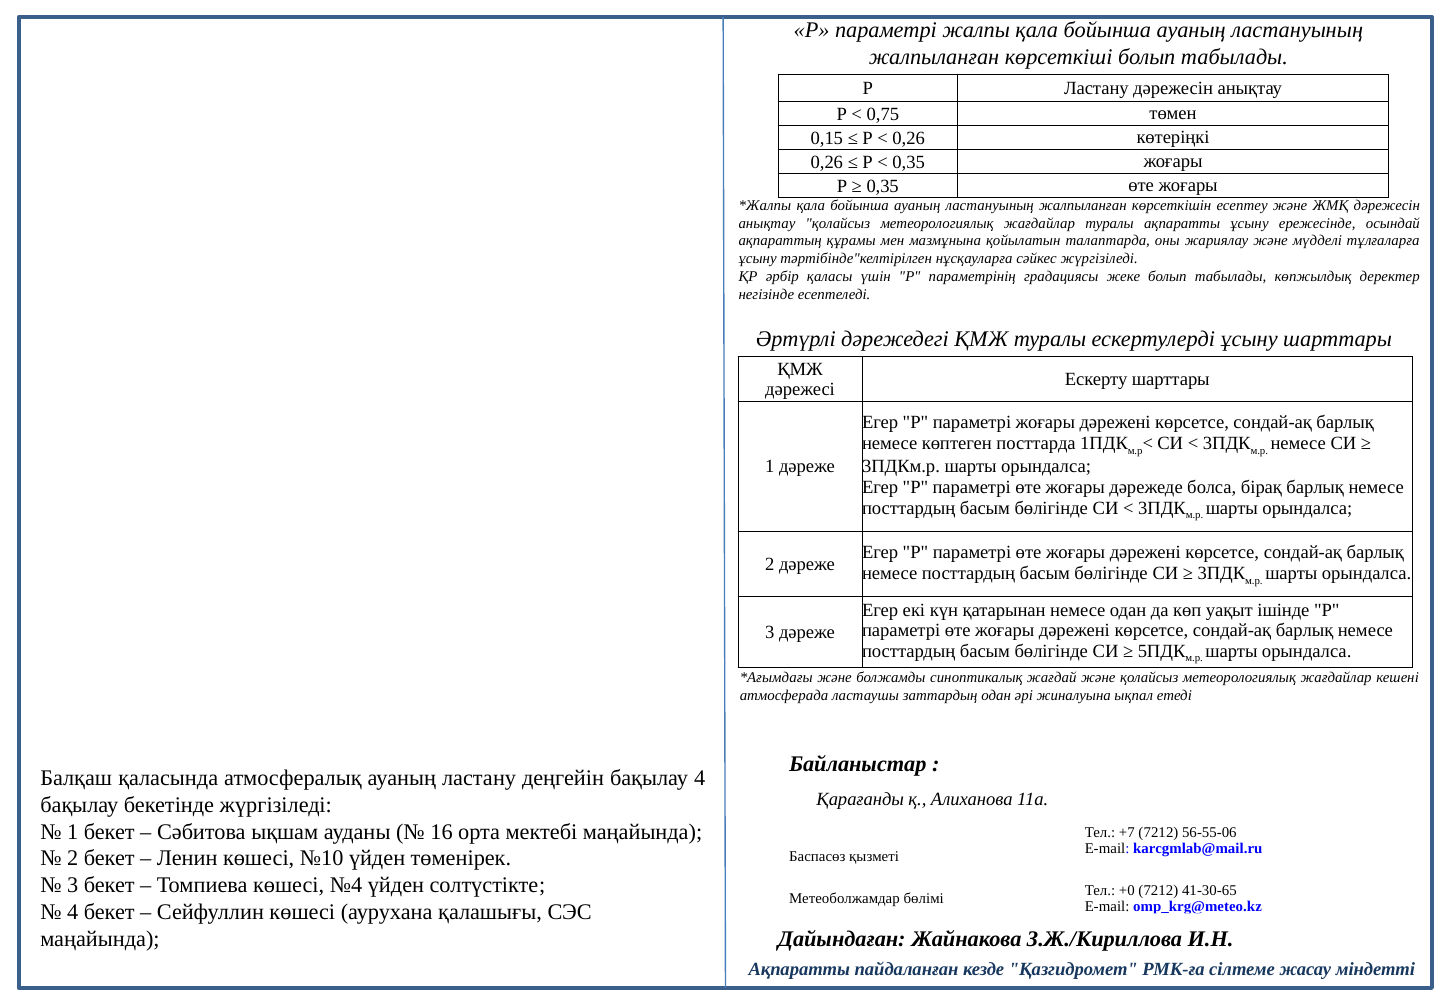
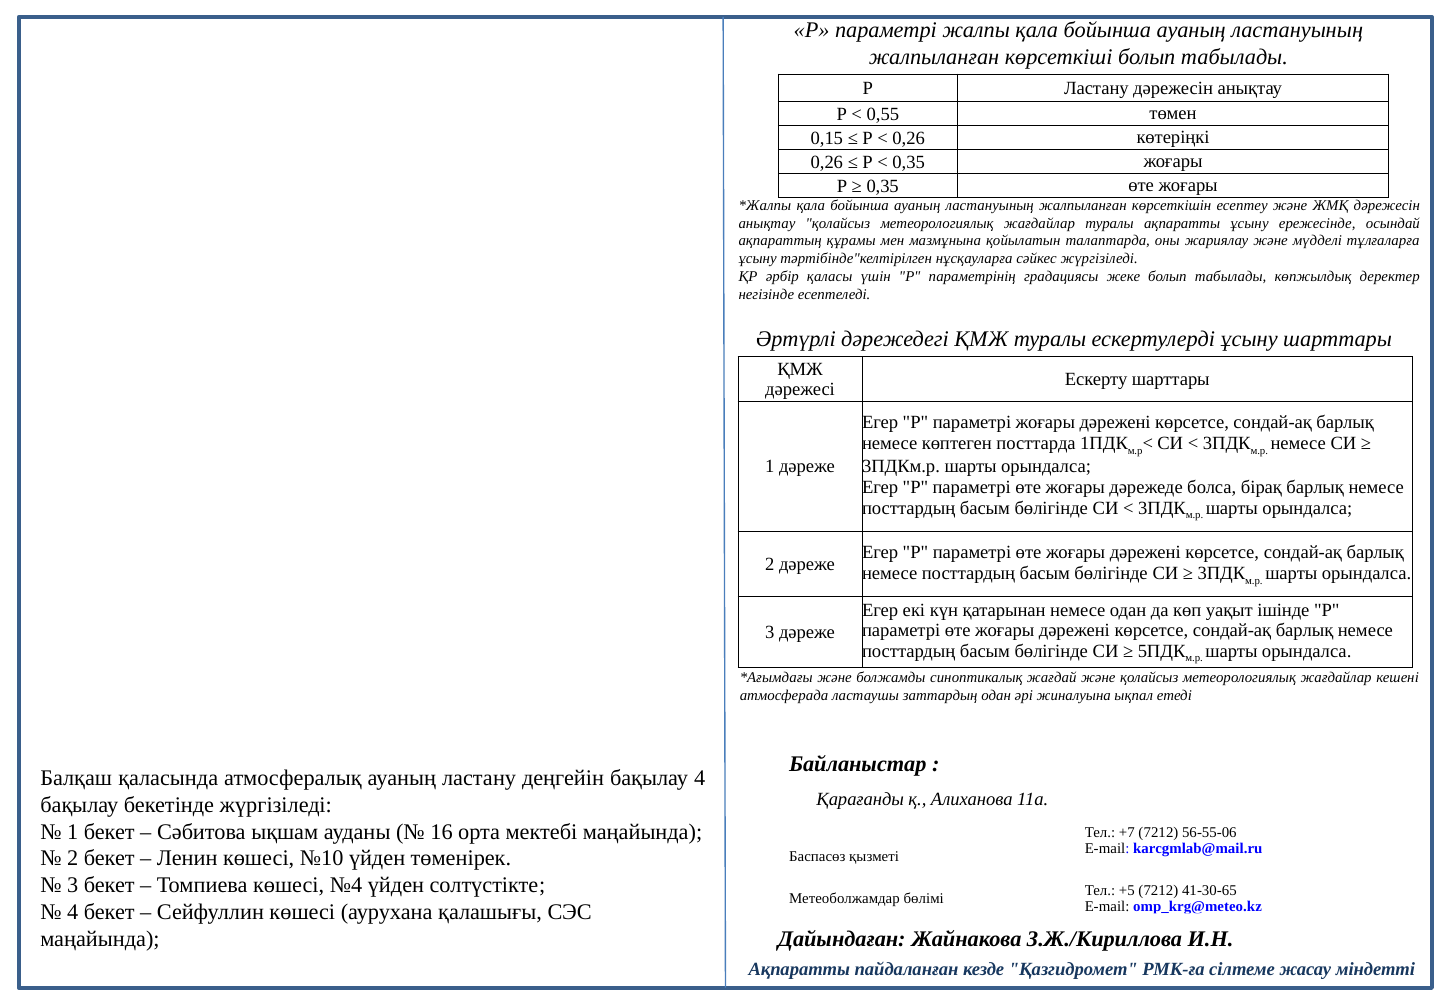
0,75: 0,75 -> 0,55
+0: +0 -> +5
